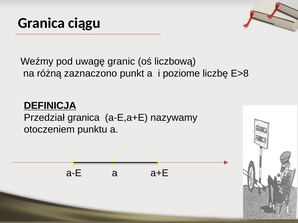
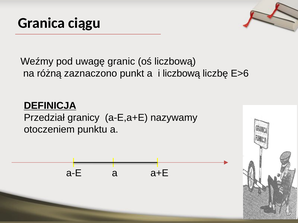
i poziome: poziome -> liczbową
E>8: E>8 -> E>6
Przedział granica: granica -> granicy
